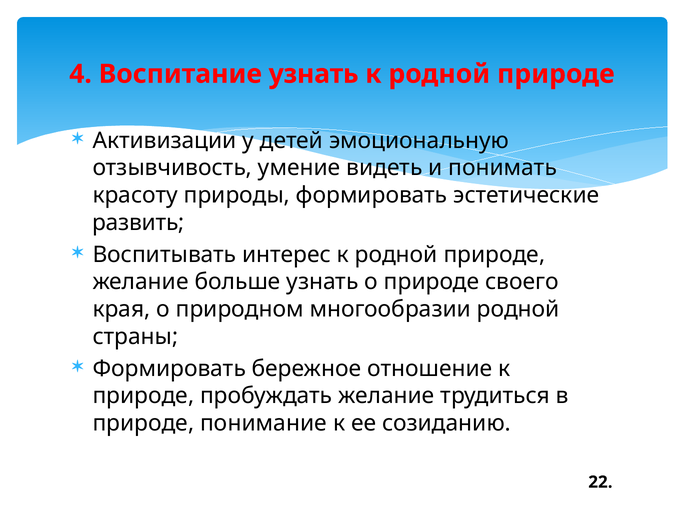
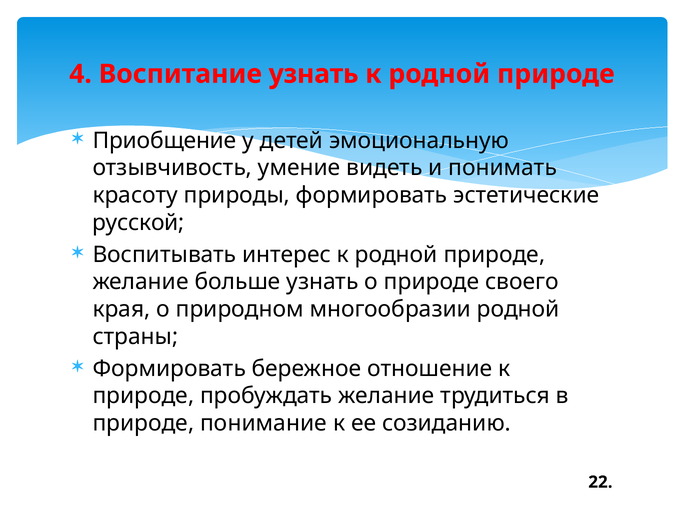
Активизации: Активизации -> Приобщение
развить: развить -> русской
